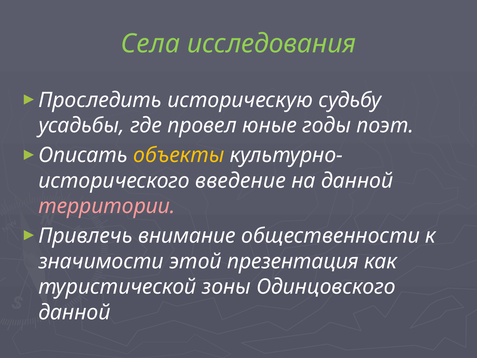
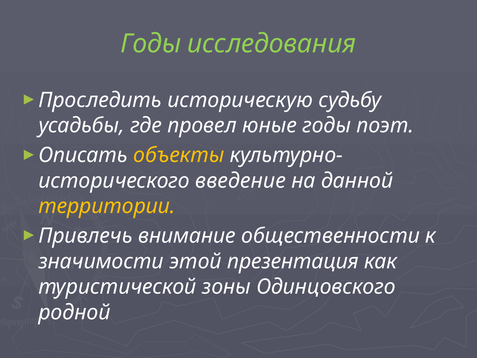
Села at (150, 44): Села -> Годы
территории colour: pink -> yellow
данной at (74, 312): данной -> родной
